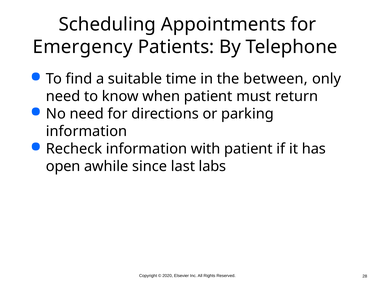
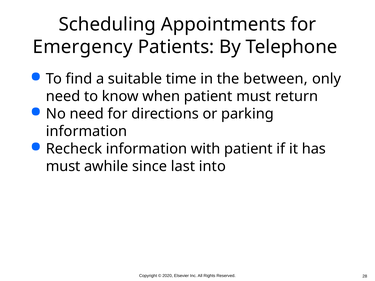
open at (63, 167): open -> must
labs: labs -> into
